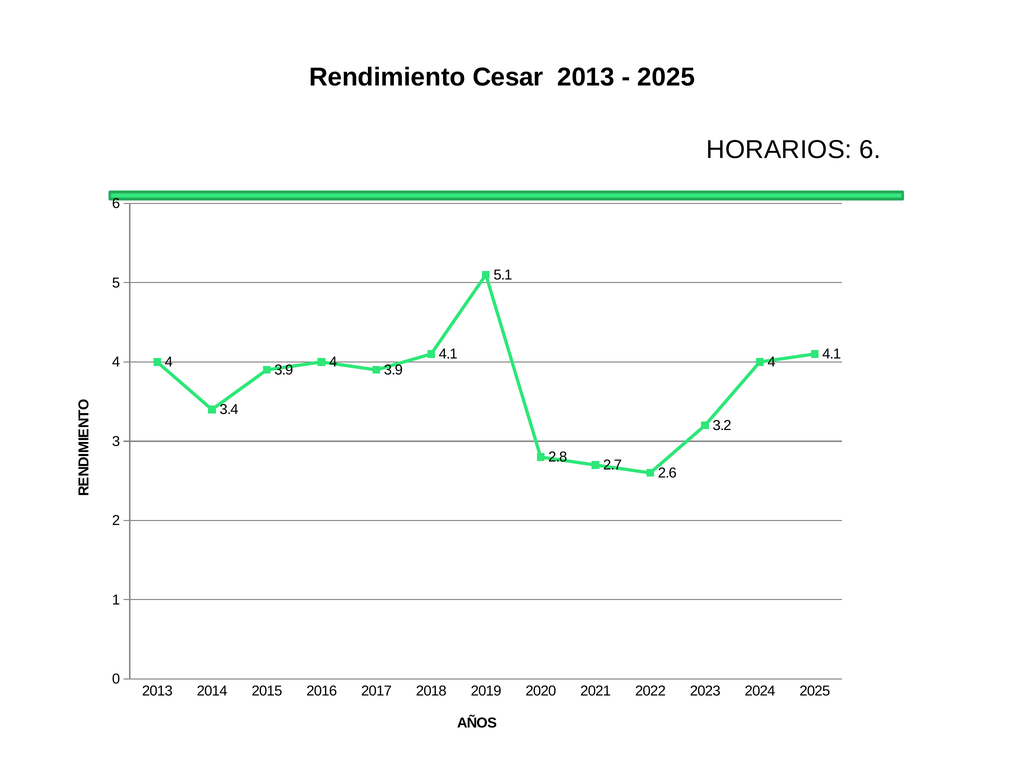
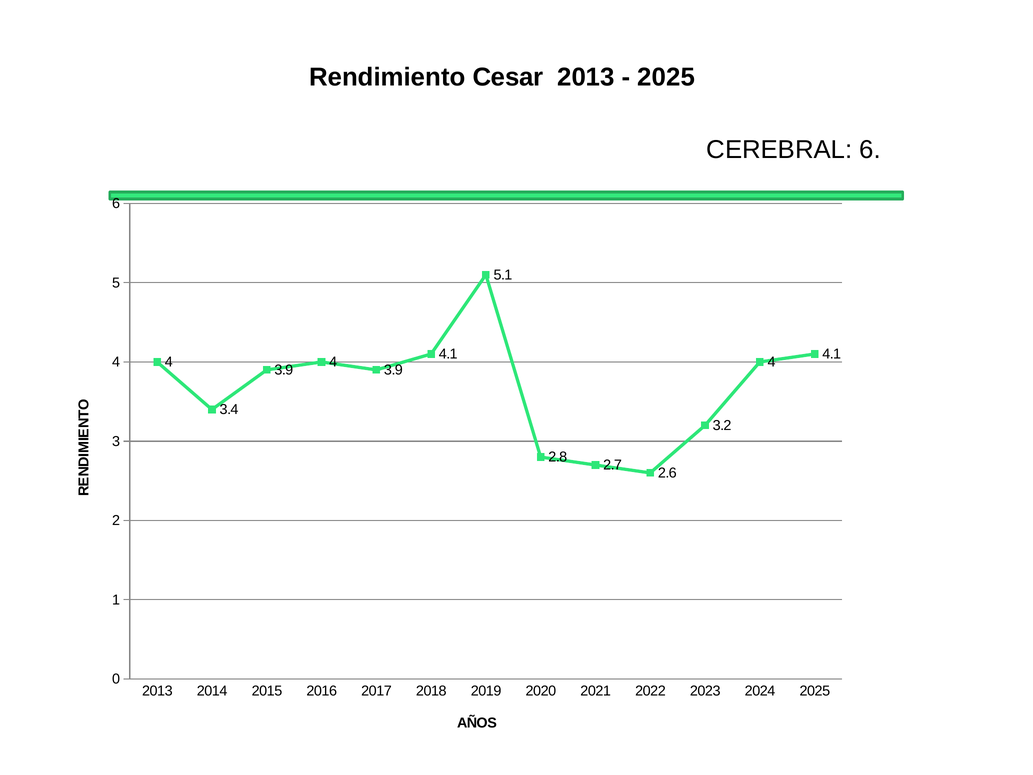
HORARIOS: HORARIOS -> CEREBRAL
